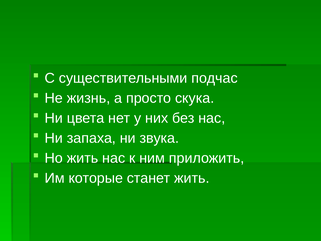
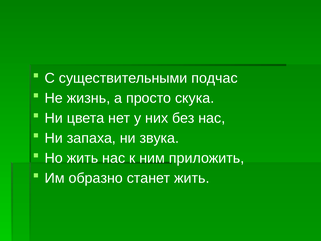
которые: которые -> образно
